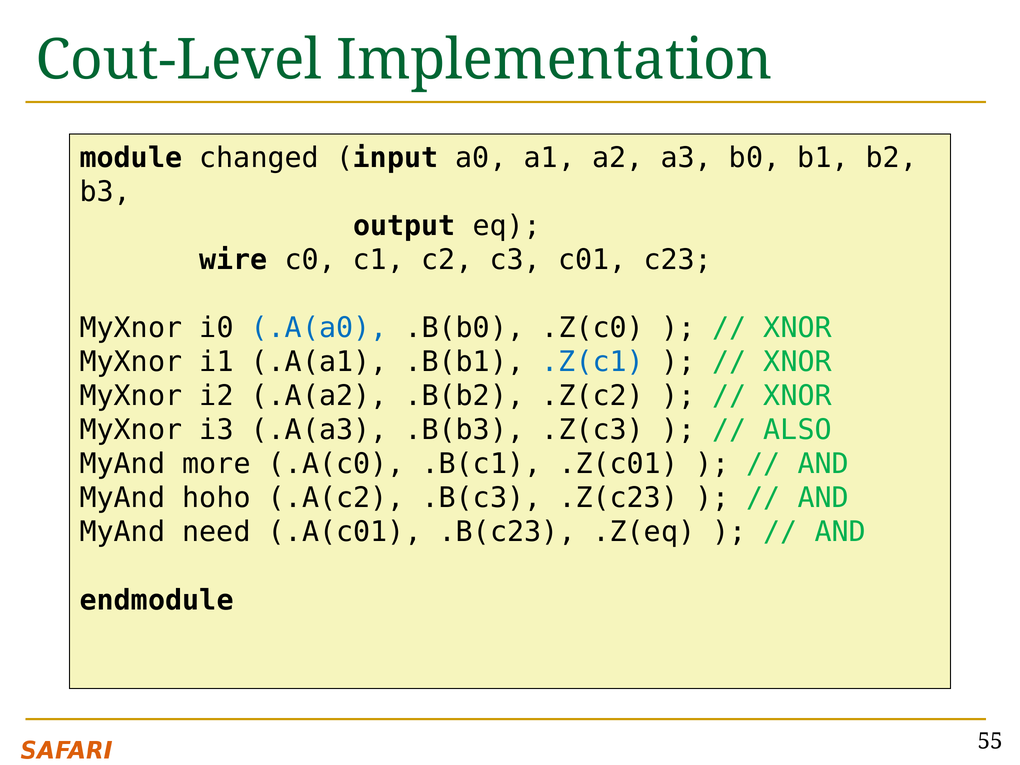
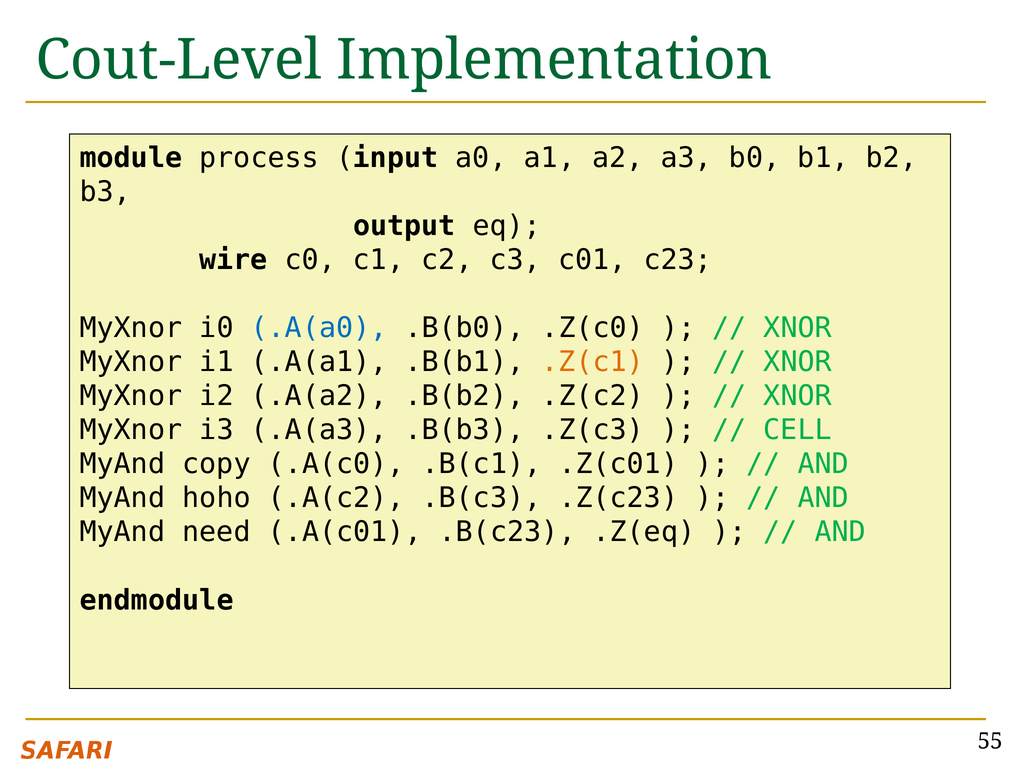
changed: changed -> process
.Z(c1 colour: blue -> orange
ALSO: ALSO -> CELL
more: more -> copy
